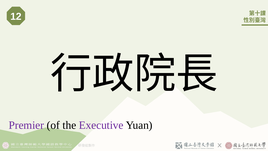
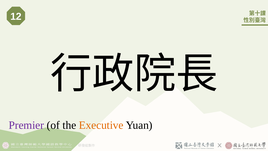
Executive colour: purple -> orange
